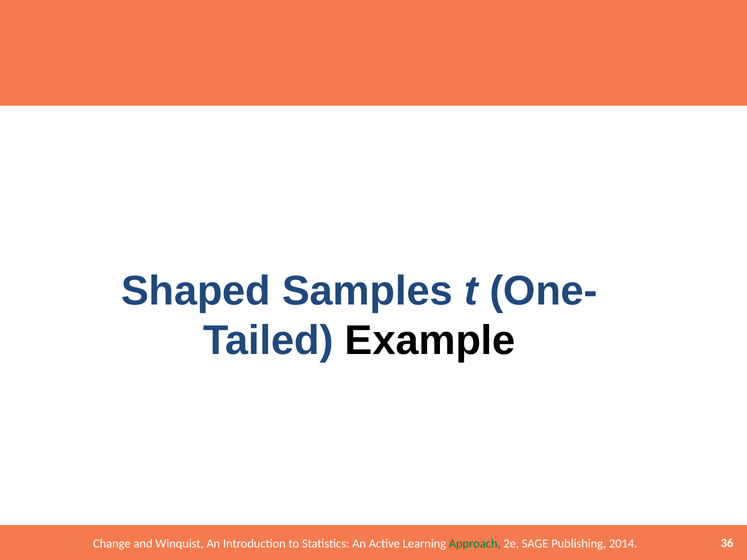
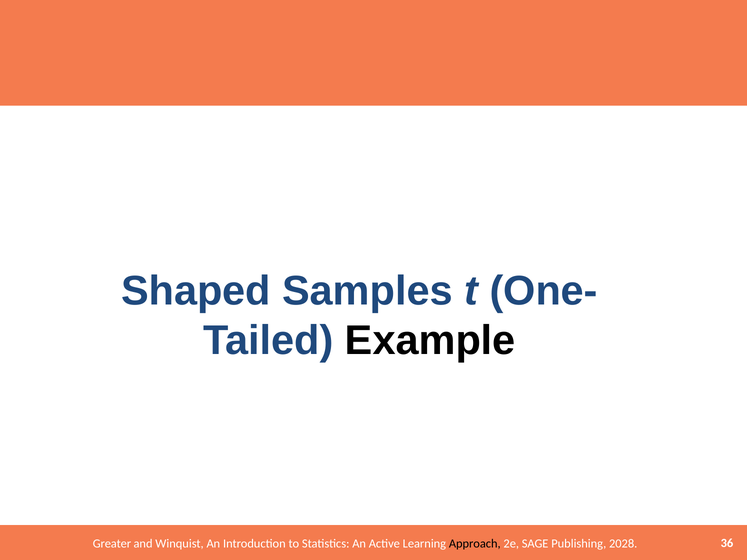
Change: Change -> Greater
Approach colour: green -> black
2014: 2014 -> 2028
